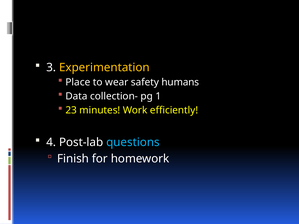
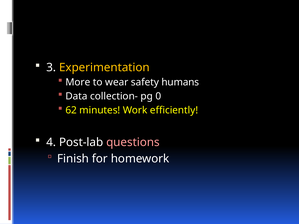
Place: Place -> More
1: 1 -> 0
23: 23 -> 62
questions colour: light blue -> pink
